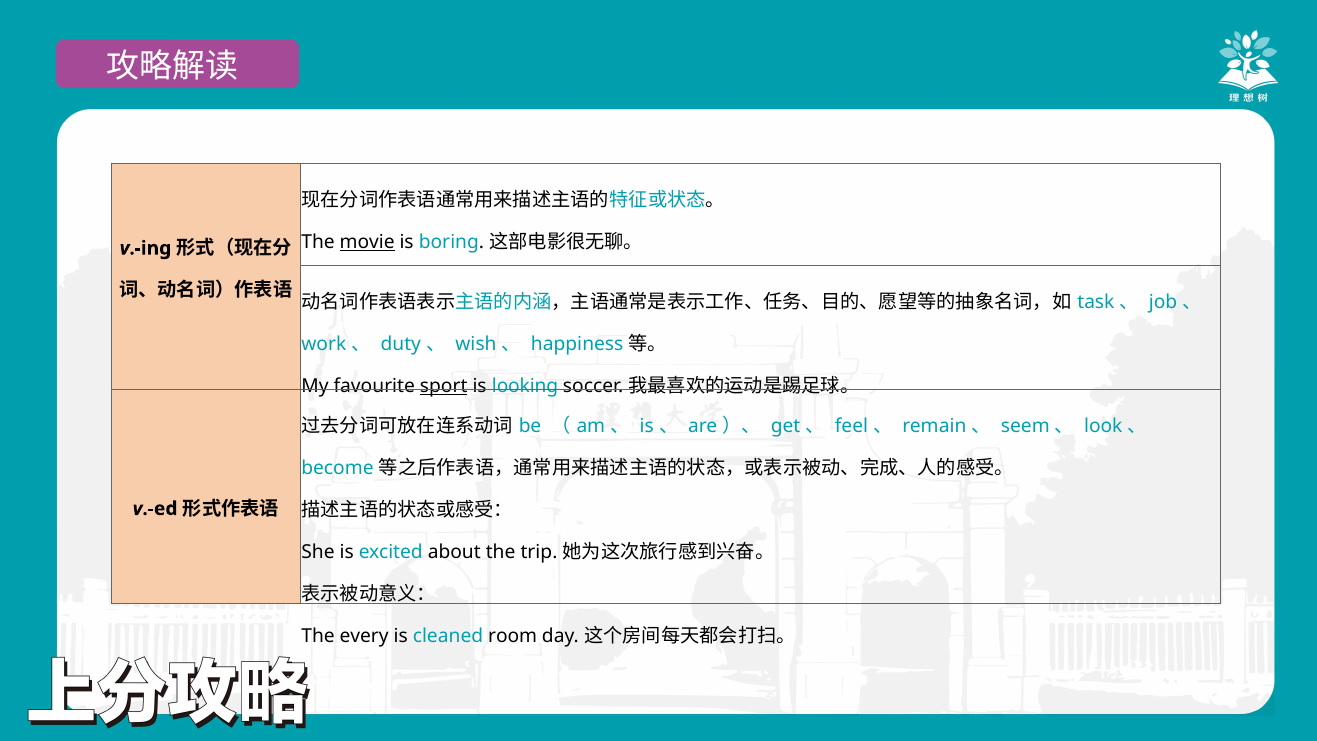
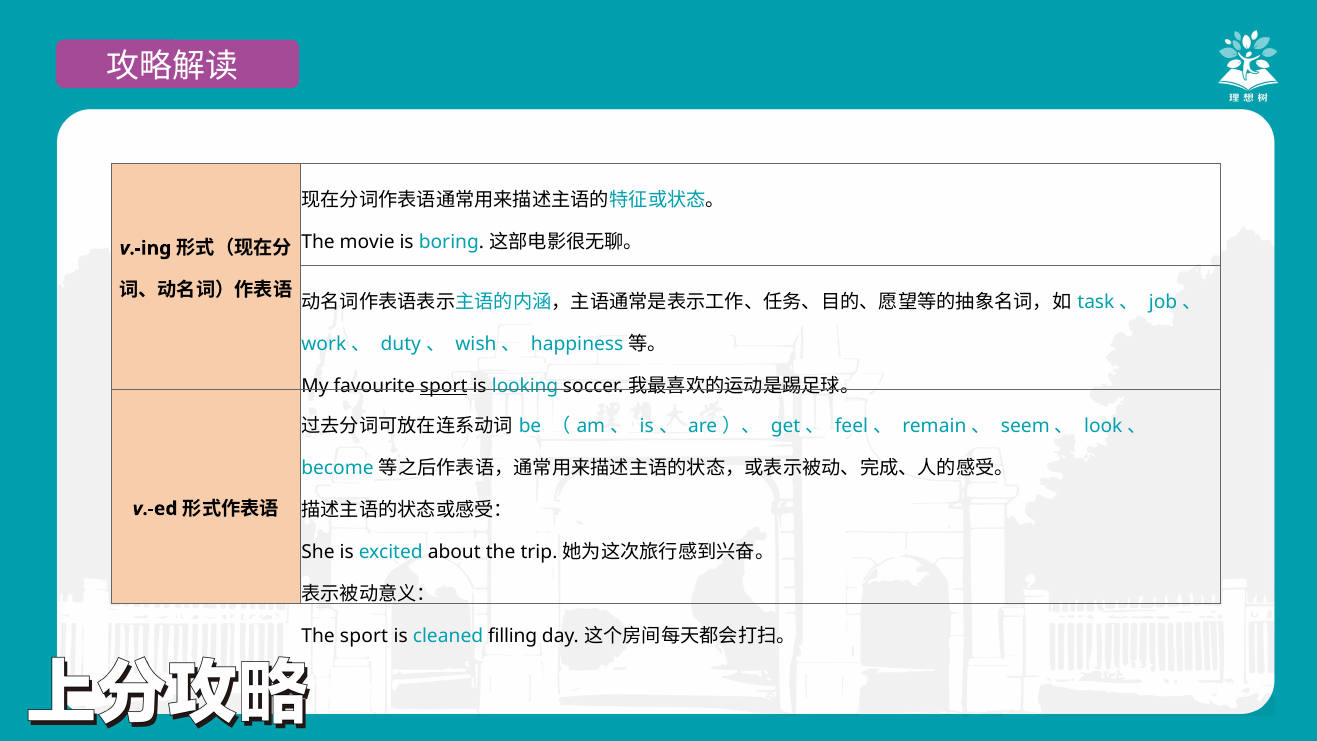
movie underline: present -> none
The every: every -> sport
room: room -> filling
